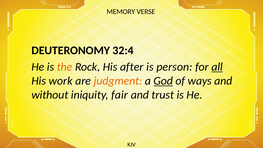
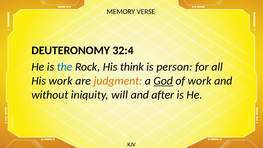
the colour: orange -> blue
after: after -> think
all underline: present -> none
of ways: ways -> work
fair: fair -> will
trust: trust -> after
